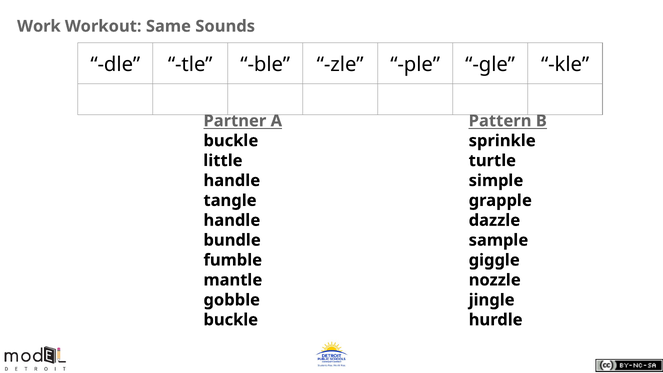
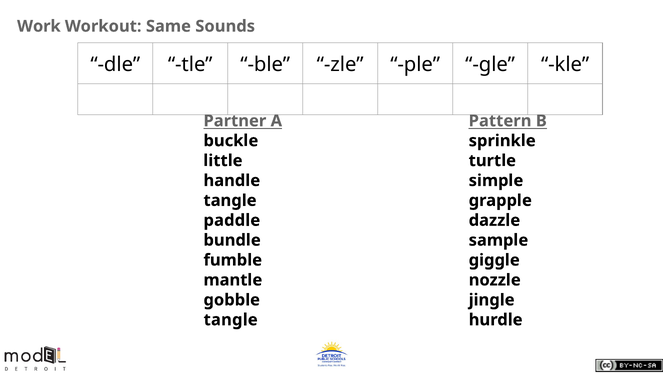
handle at (232, 220): handle -> paddle
buckle at (231, 320): buckle -> tangle
